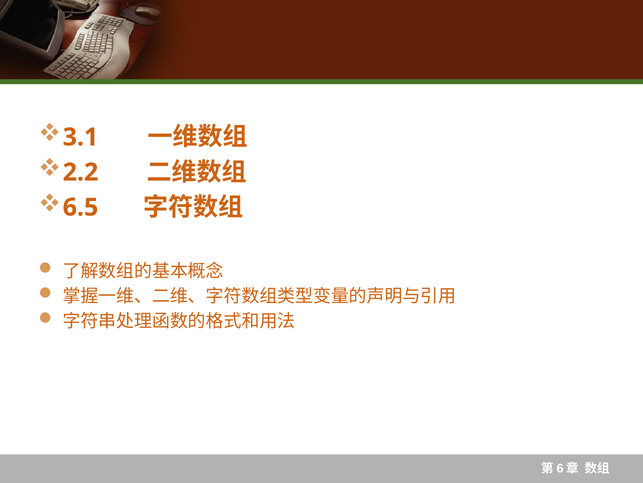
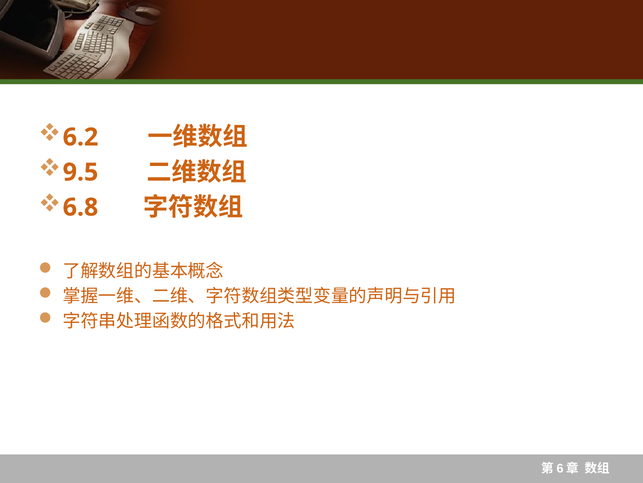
3.1: 3.1 -> 6.2
2.2: 2.2 -> 9.5
6.5: 6.5 -> 6.8
